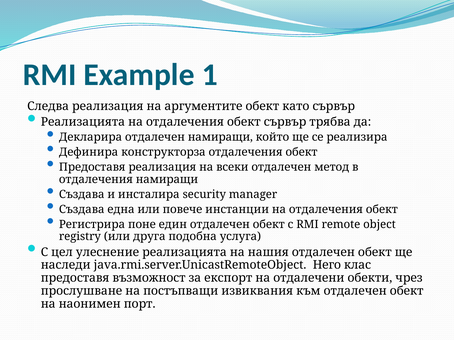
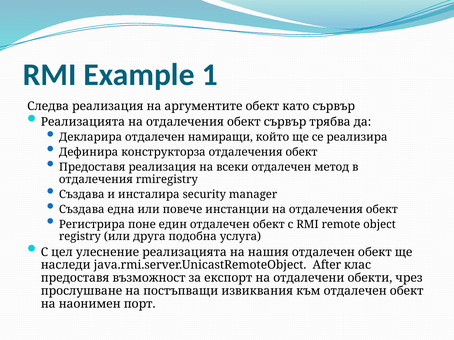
отдалечения намиращи: намиращи -> rmiregistry
Него: Него -> After
